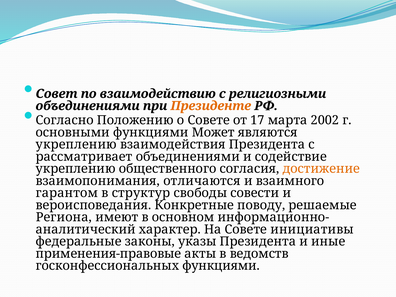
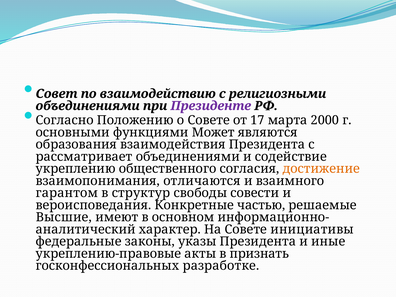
Президенте colour: orange -> purple
2002: 2002 -> 2000
укреплению at (76, 145): укреплению -> образования
поводу: поводу -> частью
Региона: Региона -> Высшие
применения-правовые: применения-правовые -> укреплению-правовые
ведомств: ведомств -> признать
госконфессиональных функциями: функциями -> разработке
